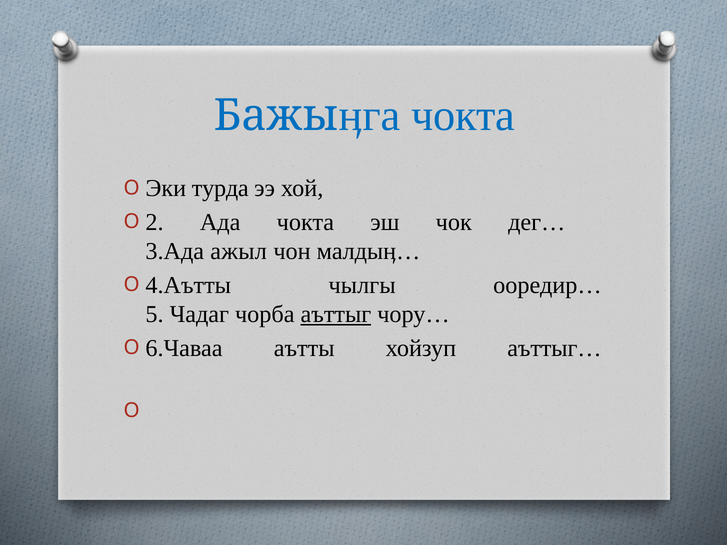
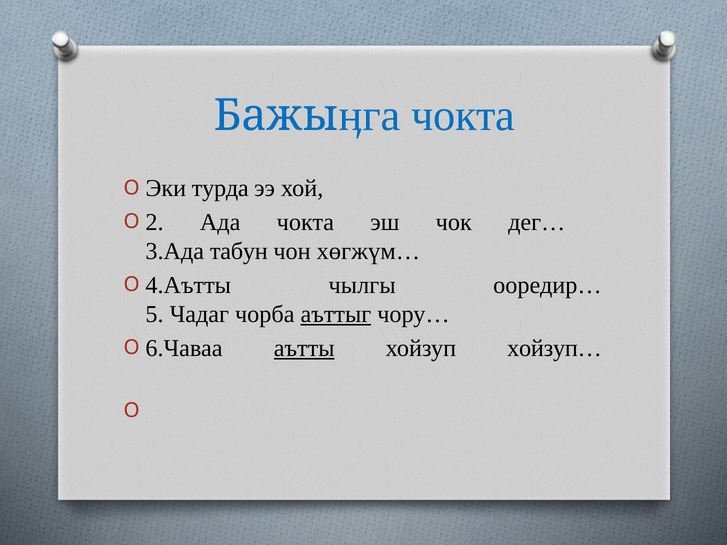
ажыл: ажыл -> табун
малдыӊ…: малдыӊ… -> хөгжүм…
аътты underline: none -> present
аъттыг…: аъттыг… -> хойзуп…
